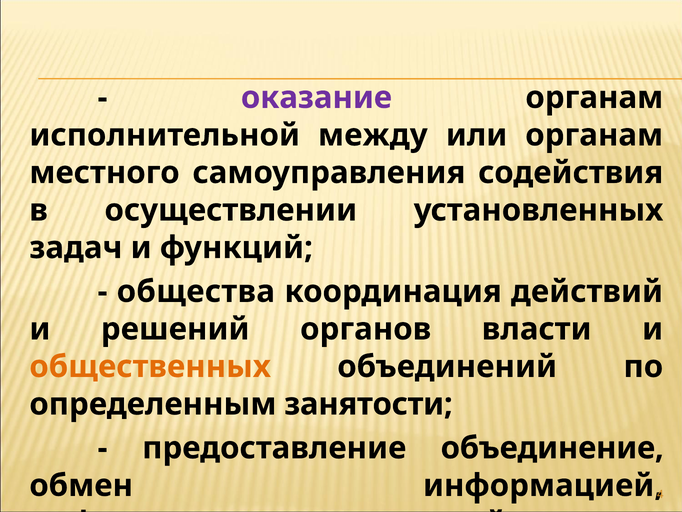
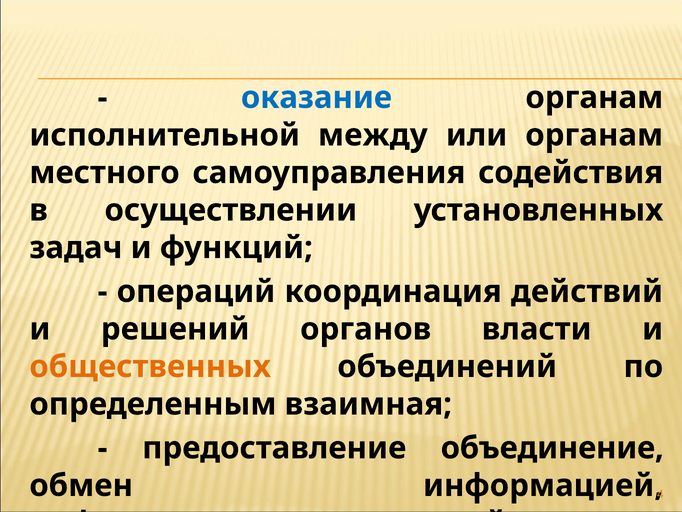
оказание colour: purple -> blue
общества: общества -> операций
занятости: занятости -> взаимная
